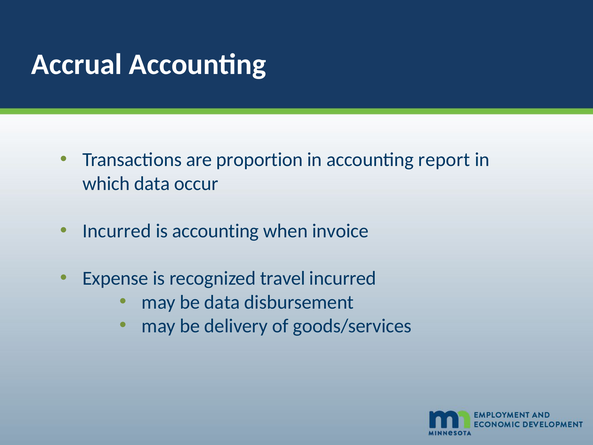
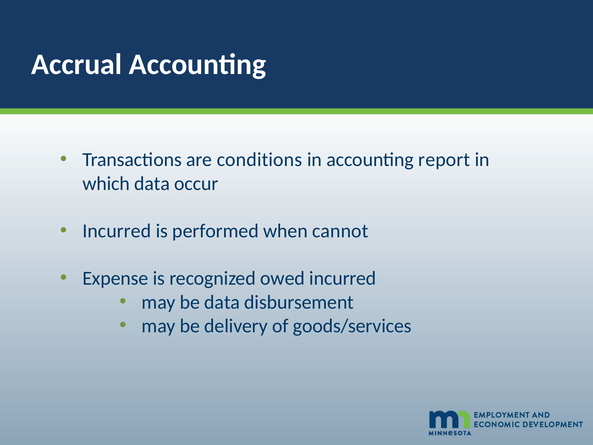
proportion: proportion -> conditions
is accounting: accounting -> performed
invoice: invoice -> cannot
travel: travel -> owed
